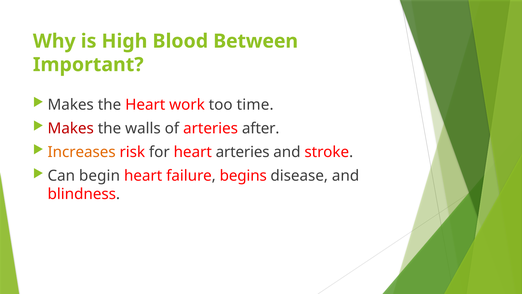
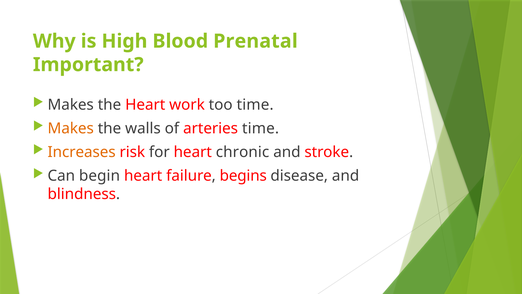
Between: Between -> Prenatal
Makes at (71, 128) colour: red -> orange
arteries after: after -> time
heart arteries: arteries -> chronic
